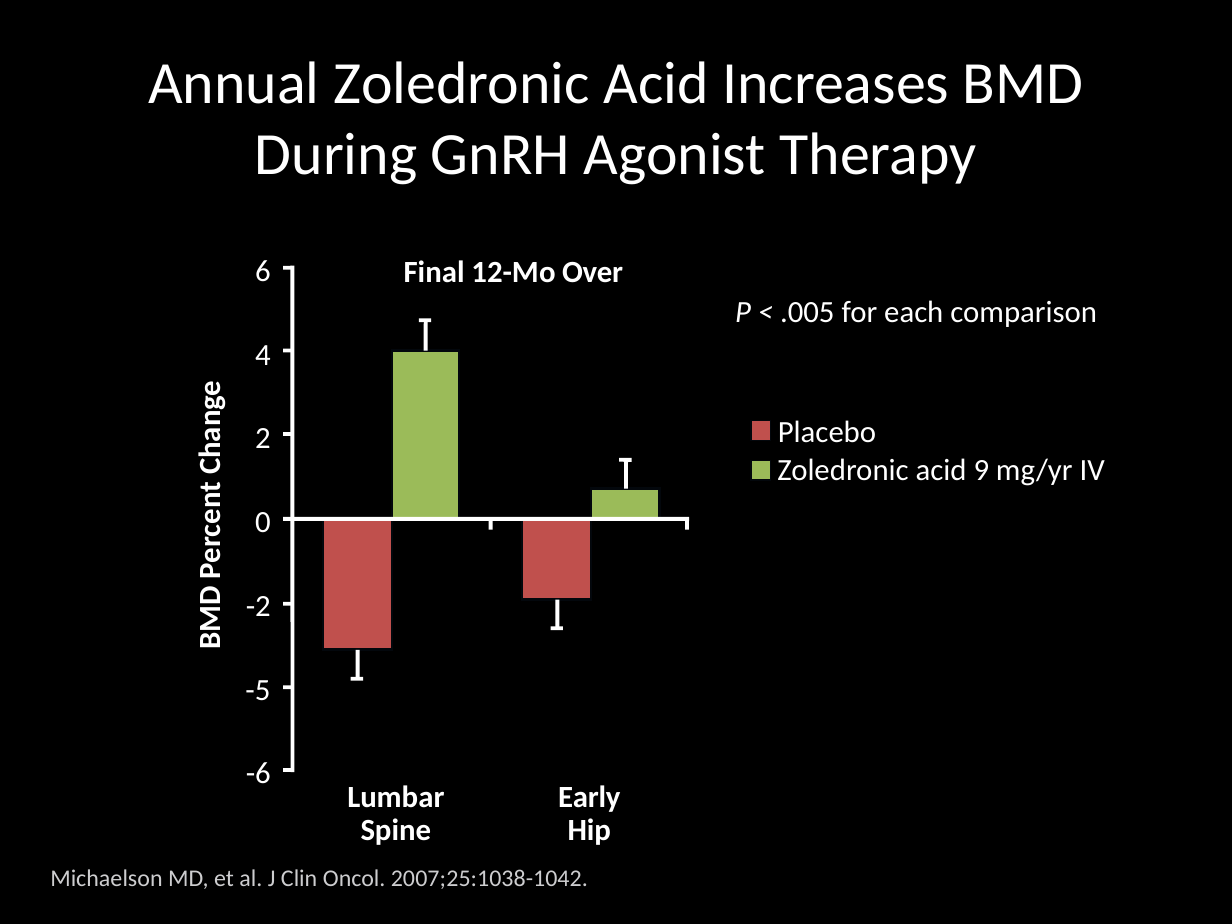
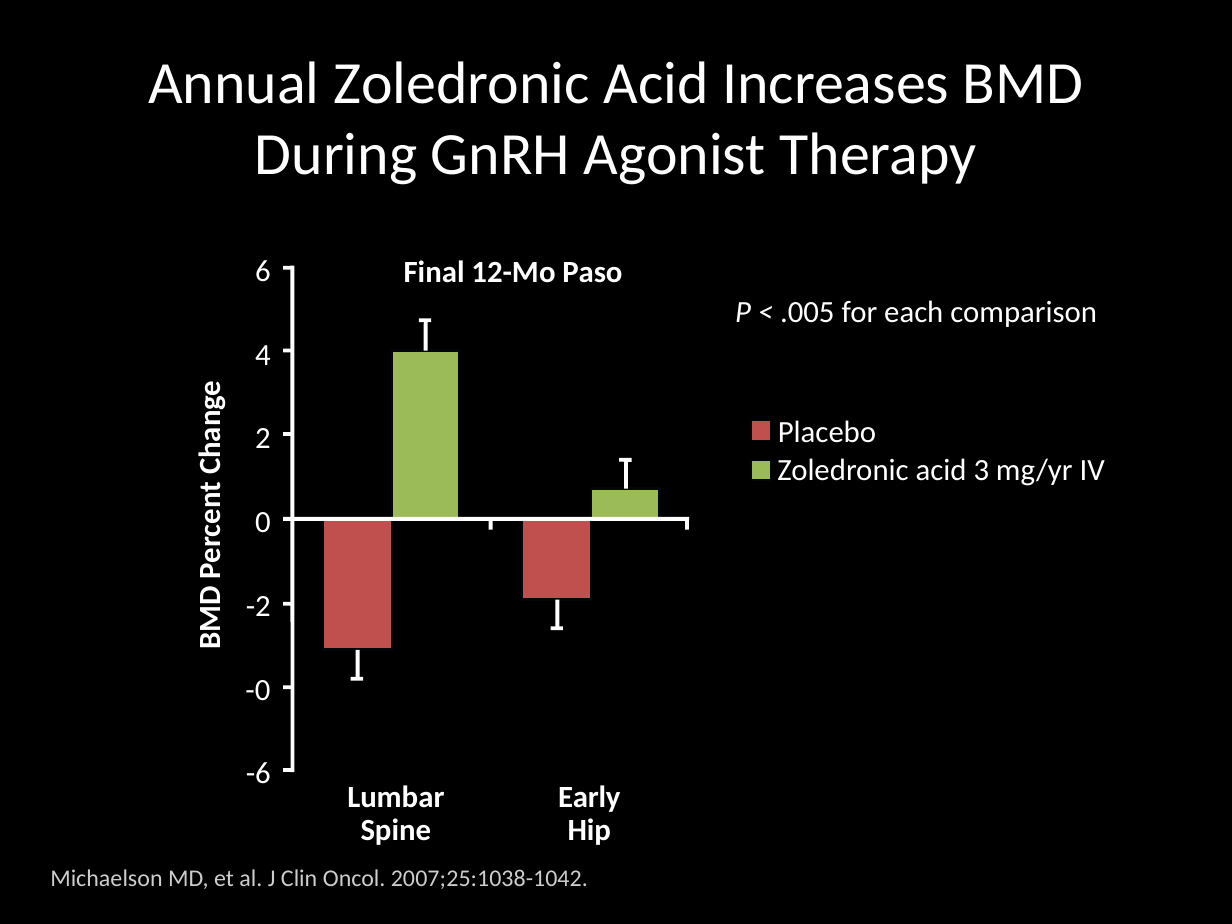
Over: Over -> Paso
9: 9 -> 3
-5: -5 -> -0
